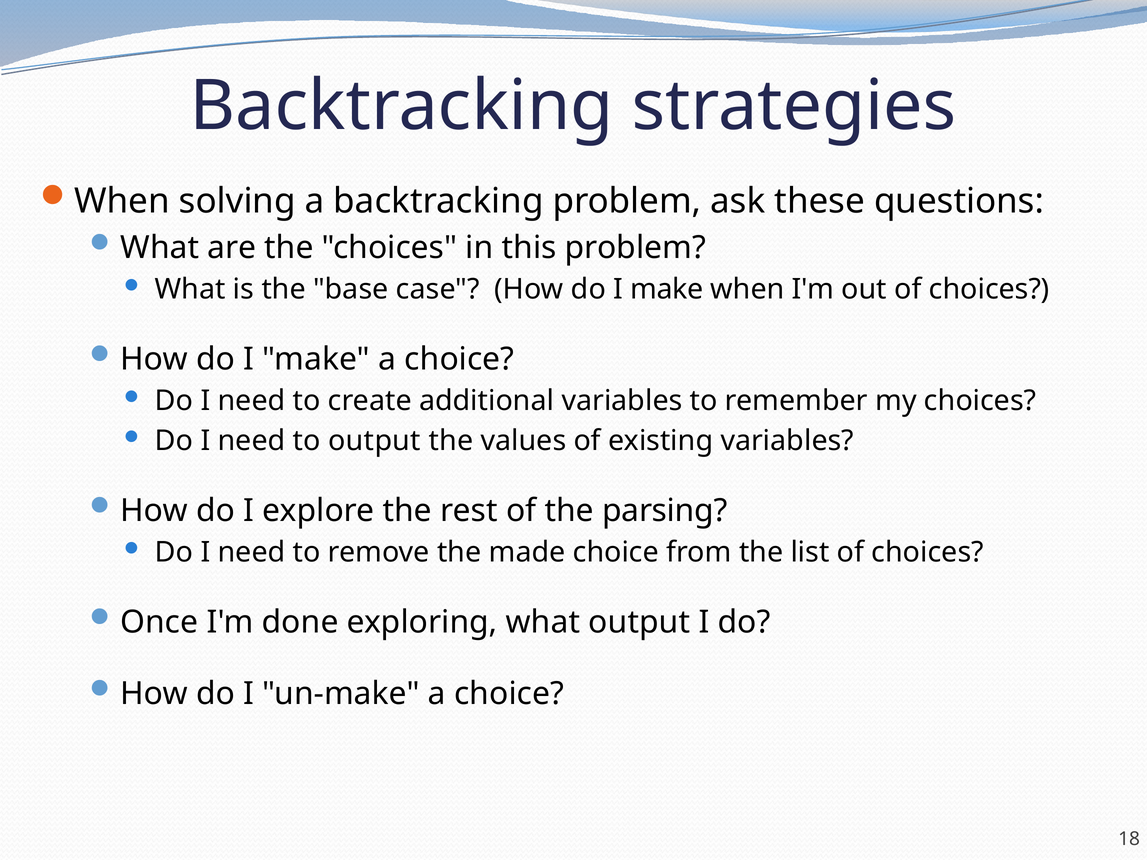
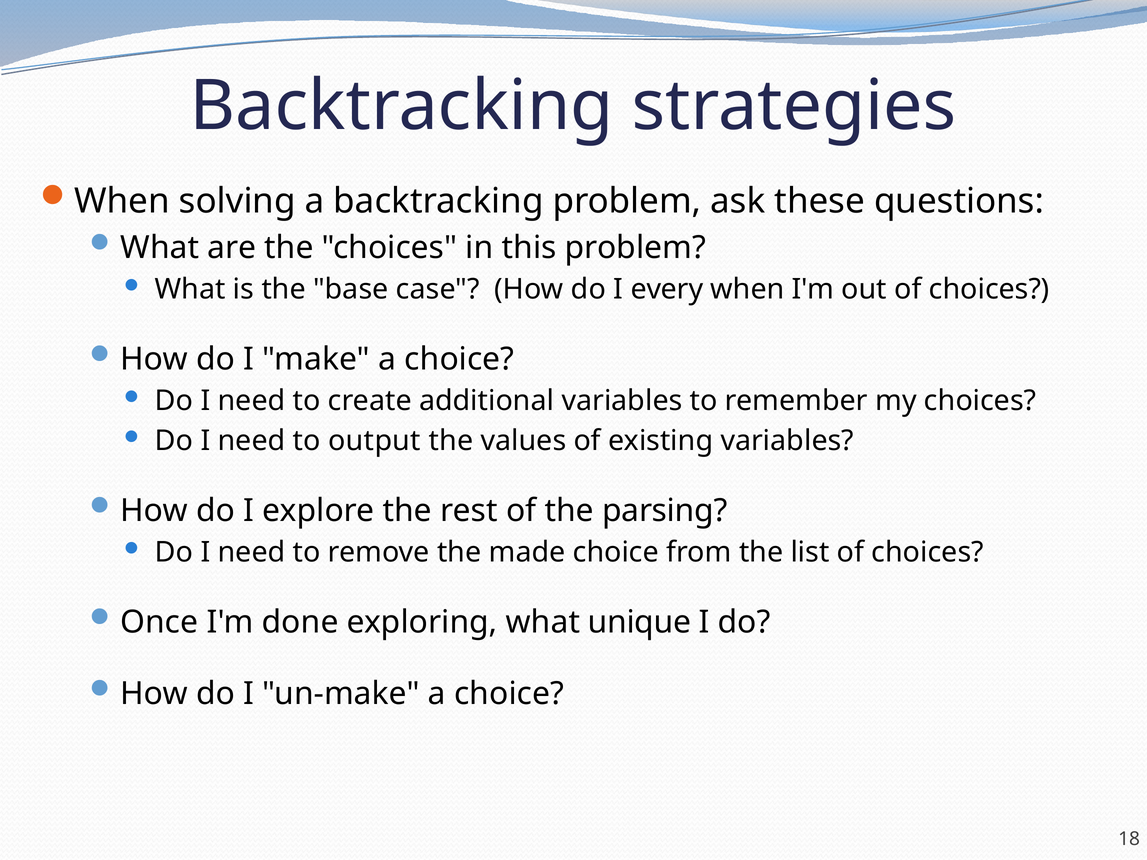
make at (667, 289): make -> every
what output: output -> unique
